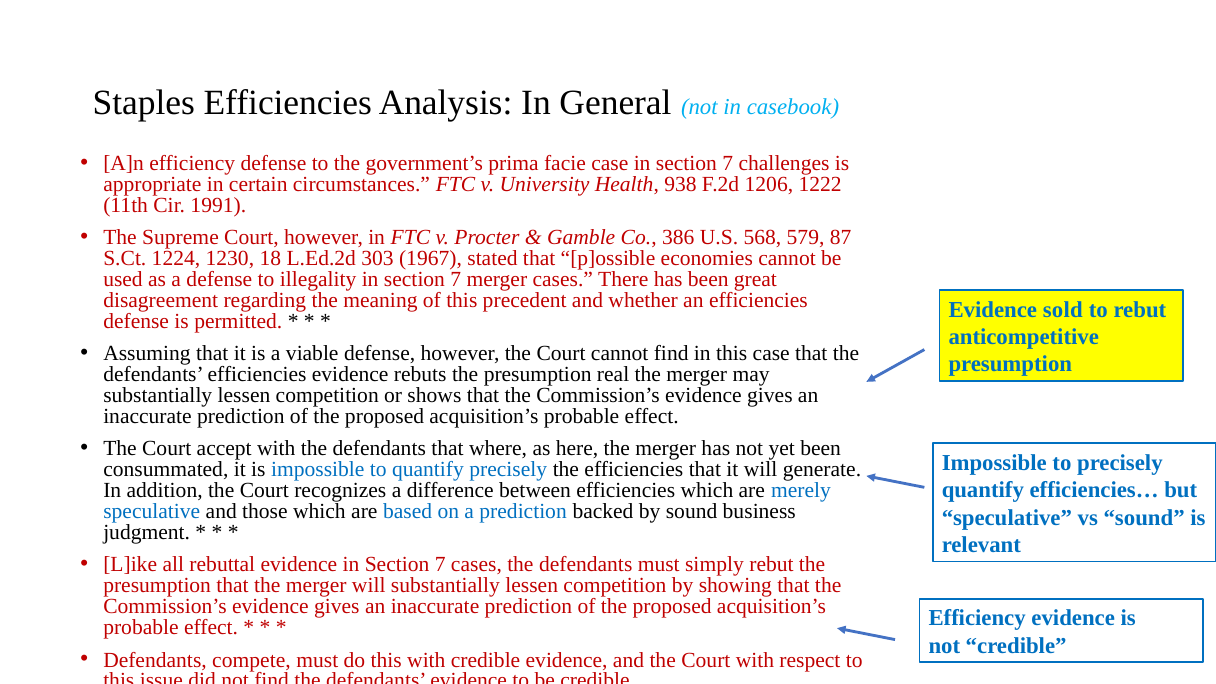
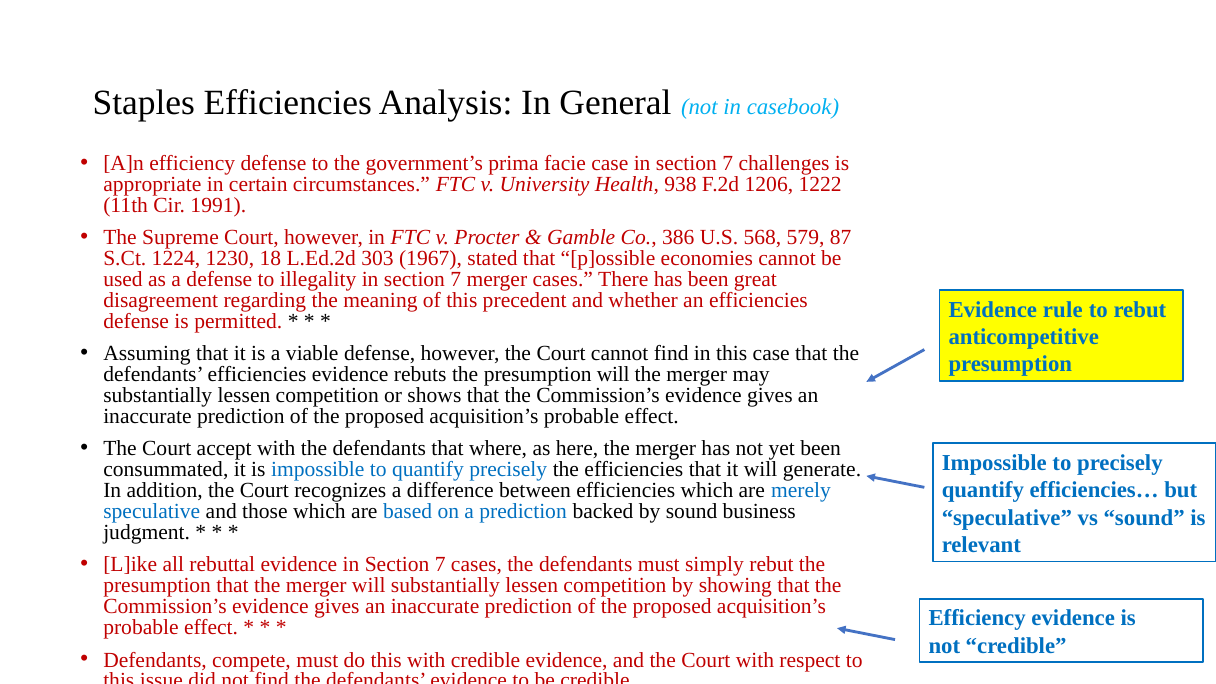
sold: sold -> rule
presumption real: real -> will
